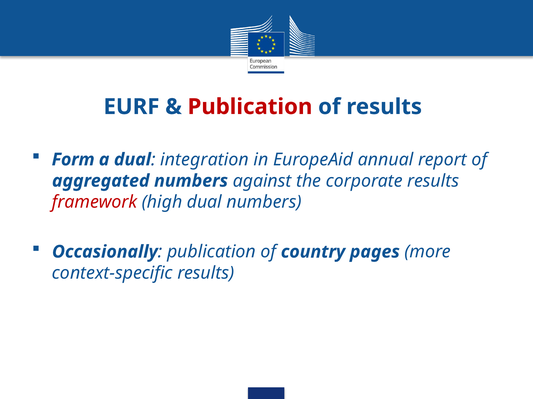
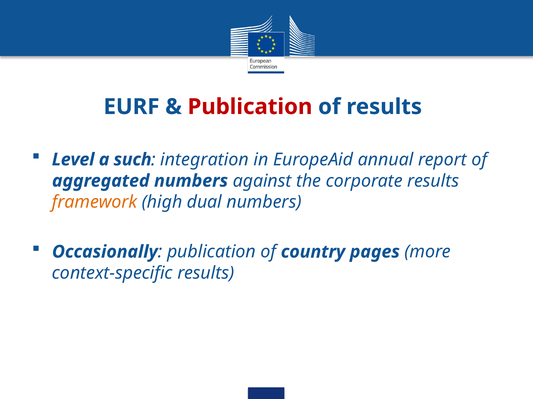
Form: Form -> Level
a dual: dual -> such
framework colour: red -> orange
